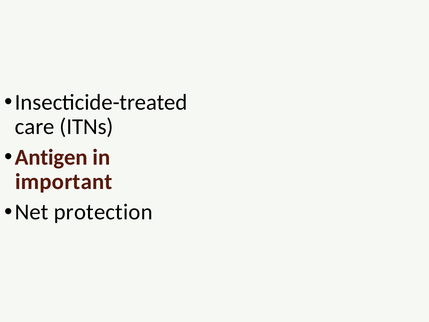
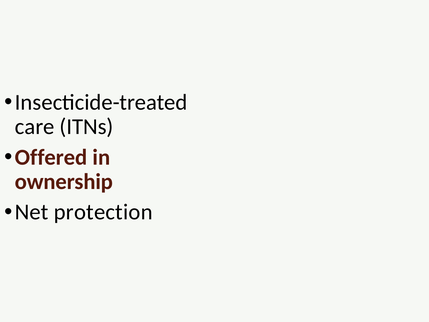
Antigen: Antigen -> Offered
important: important -> ownership
